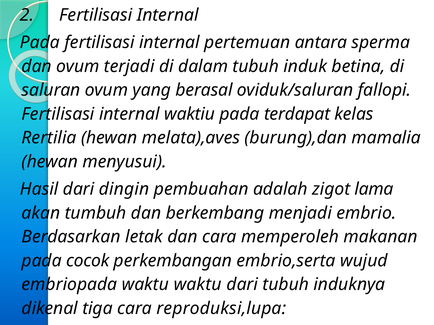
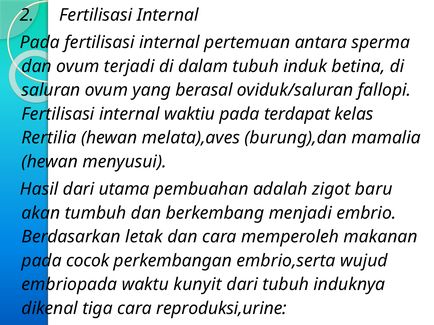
dingin: dingin -> utama
lama: lama -> baru
waktu waktu: waktu -> kunyit
reproduksi,lupa: reproduksi,lupa -> reproduksi,urine
